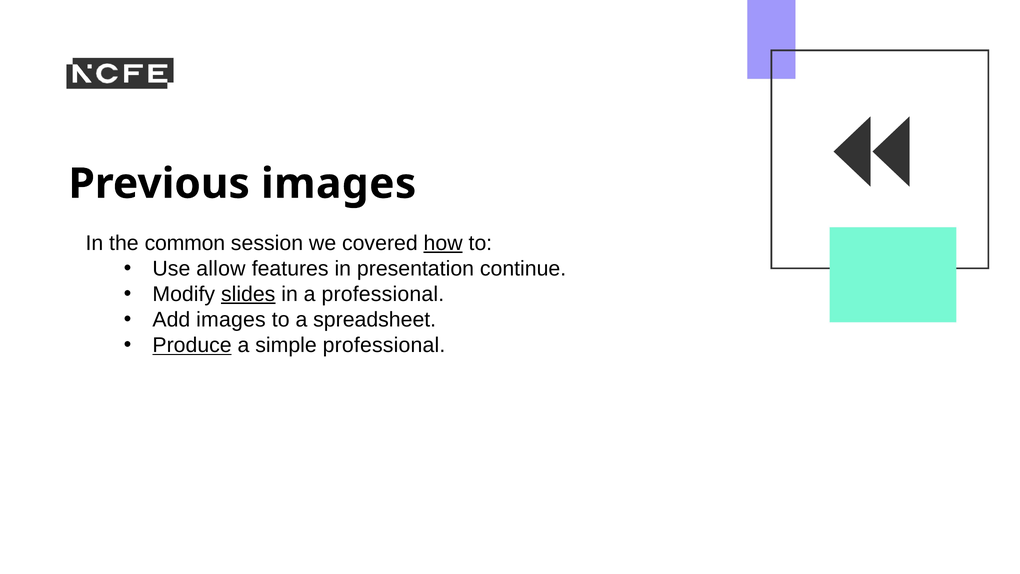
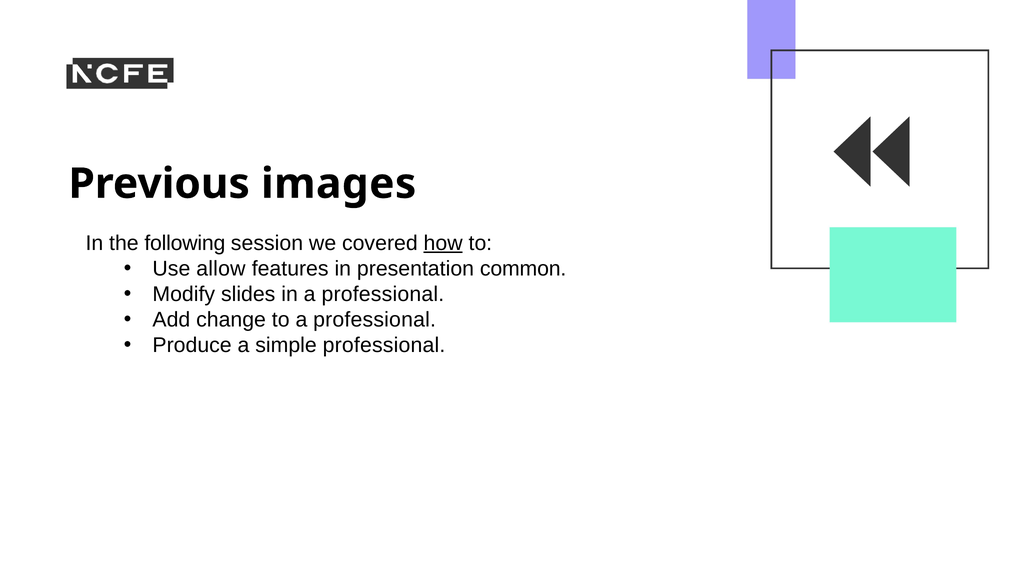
common: common -> following
continue: continue -> common
slides underline: present -> none
Add images: images -> change
to a spreadsheet: spreadsheet -> professional
Produce underline: present -> none
